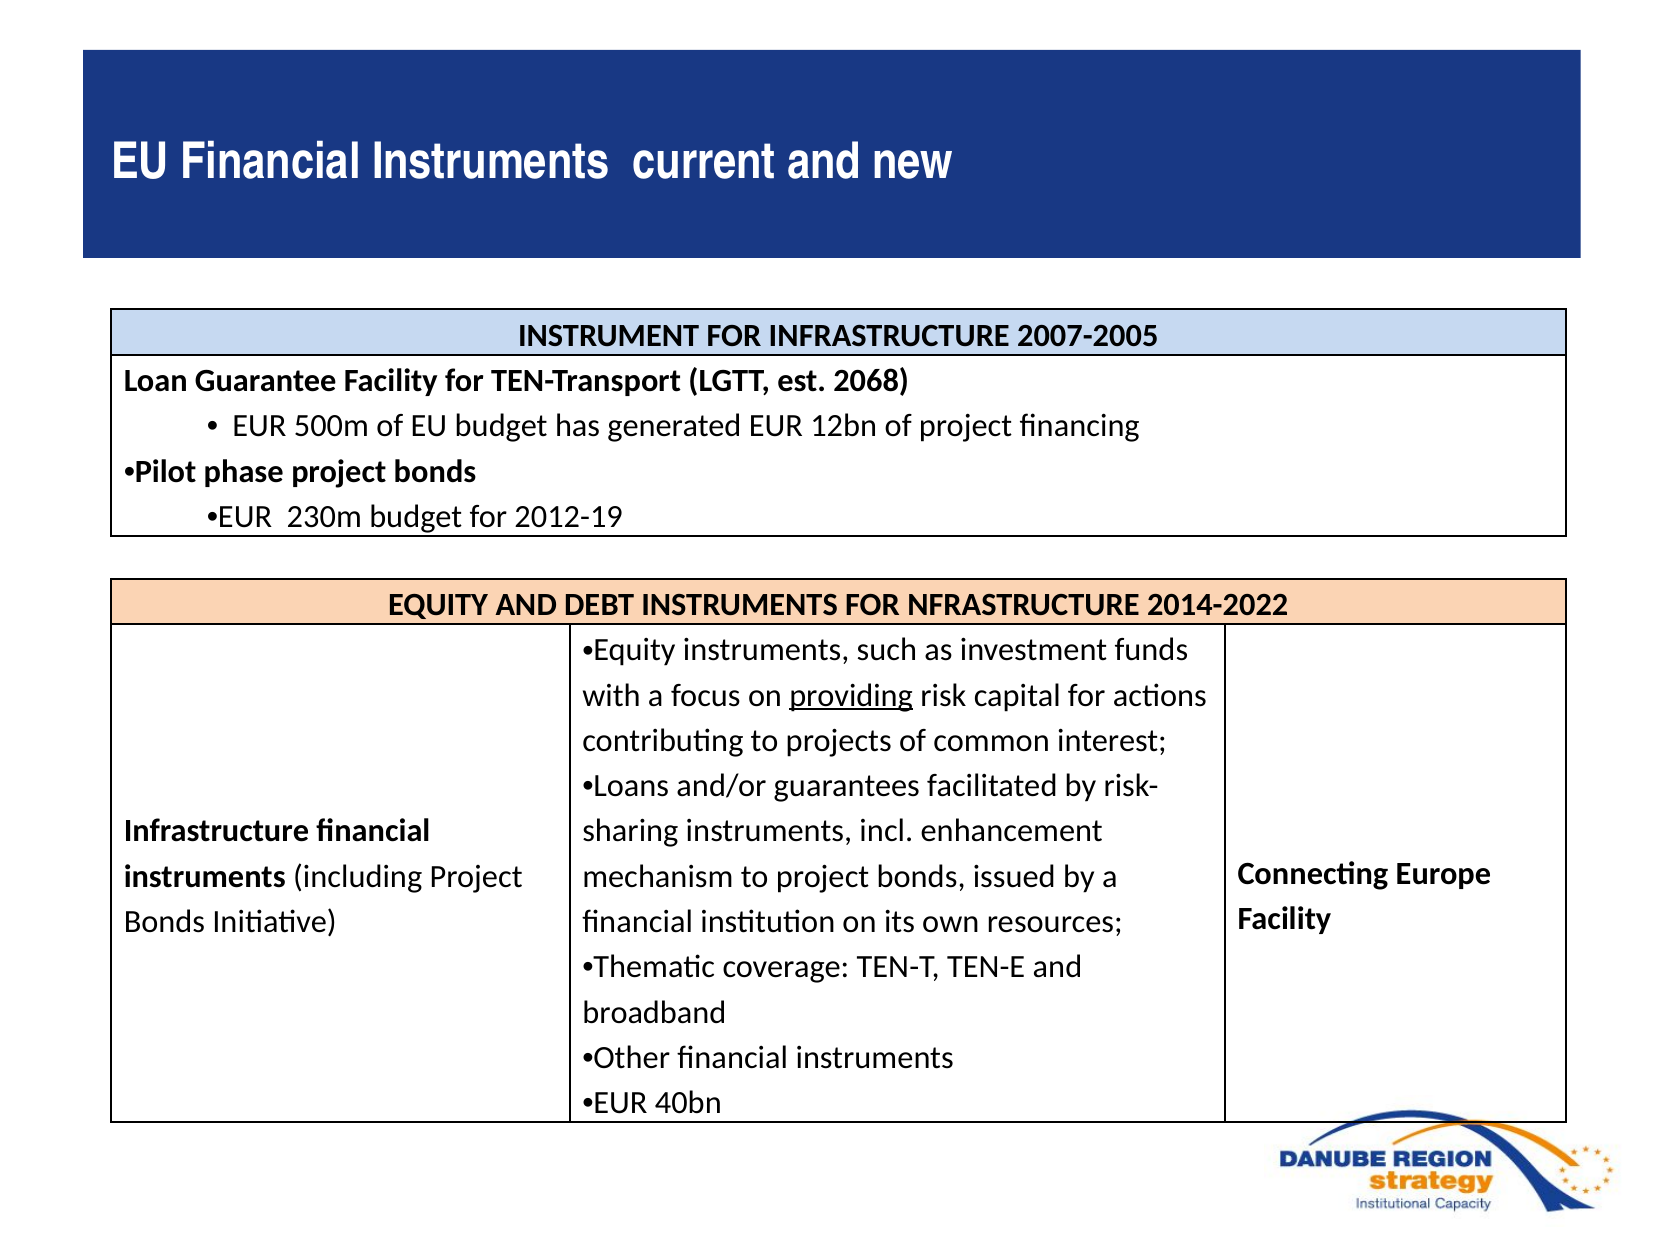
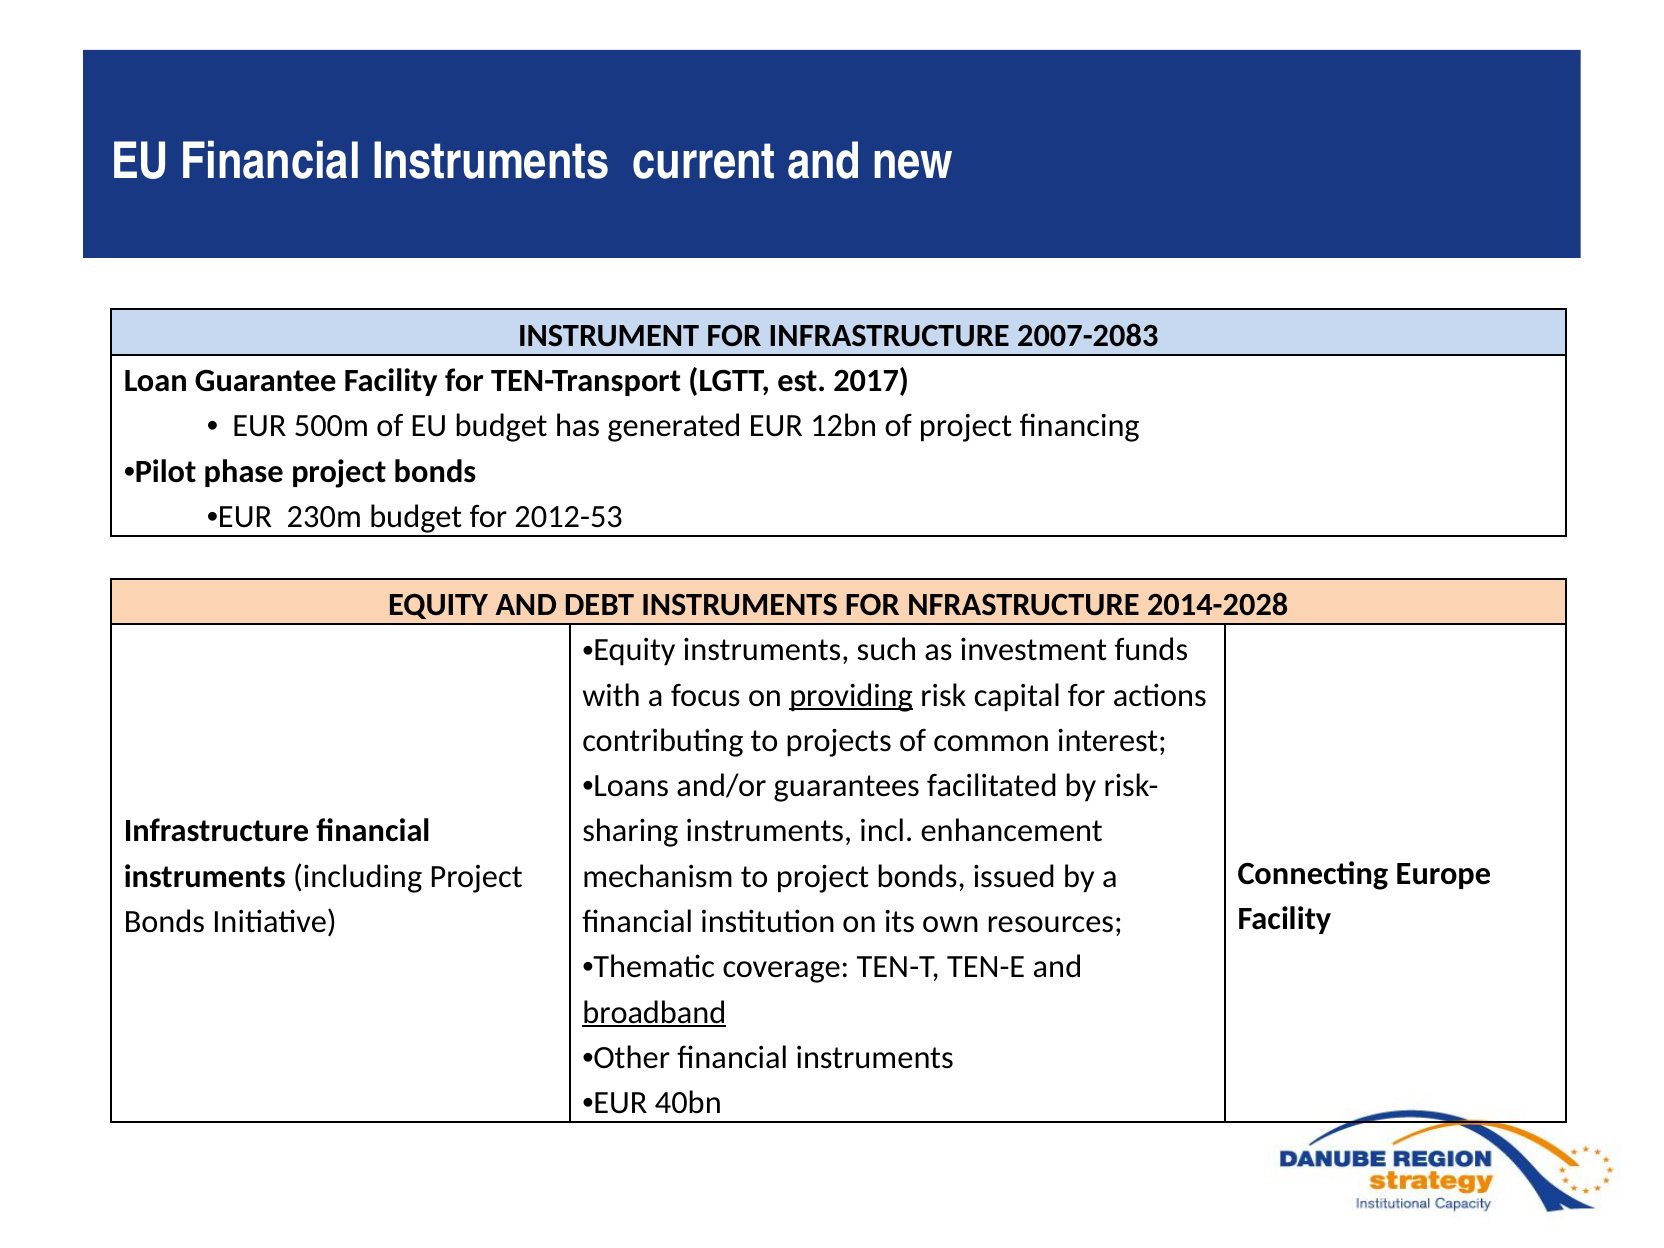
2007-2005: 2007-2005 -> 2007-2083
2068: 2068 -> 2017
2012-19: 2012-19 -> 2012-53
2014-2022: 2014-2022 -> 2014-2028
broadband underline: none -> present
